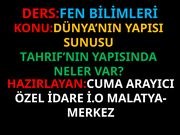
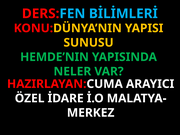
TAHRIF’NIN: TAHRIF’NIN -> HEMDE’NIN
